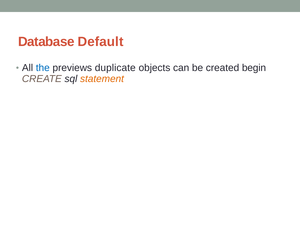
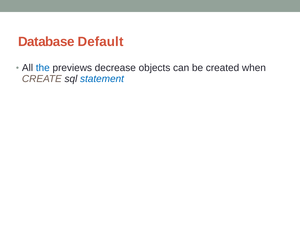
duplicate: duplicate -> decrease
begin: begin -> when
statement colour: orange -> blue
